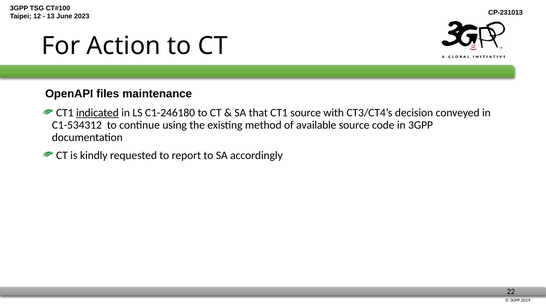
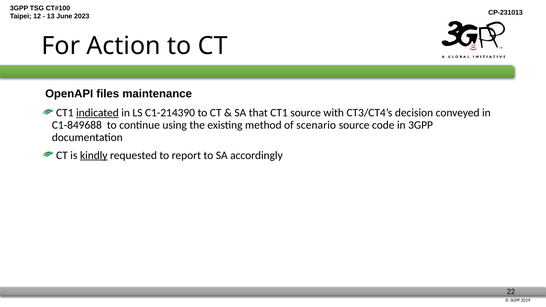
C1-246180: C1-246180 -> C1-214390
C1-534312: C1-534312 -> C1-849688
available: available -> scenario
kindly underline: none -> present
